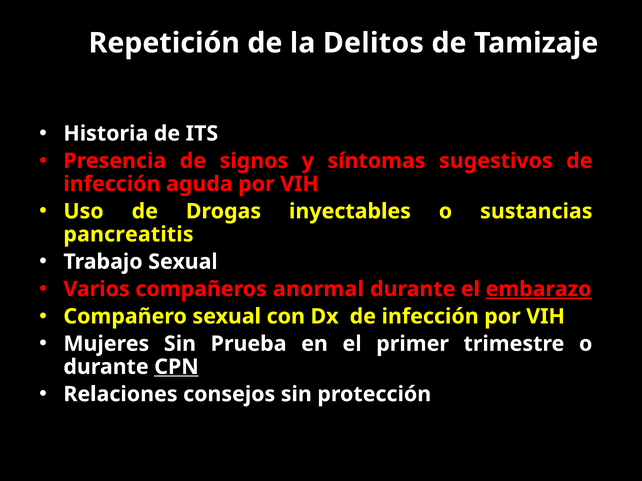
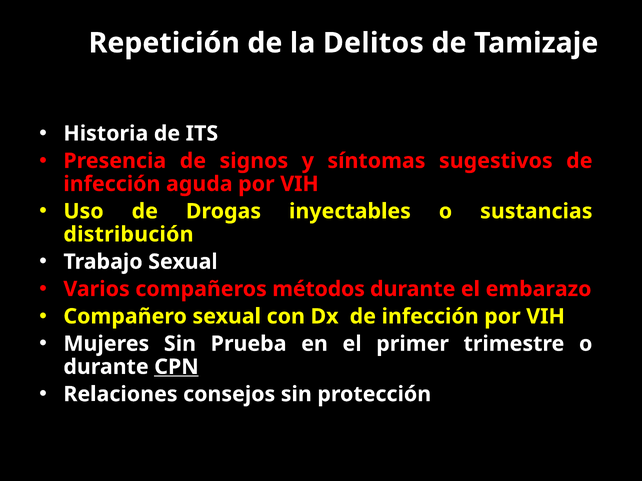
pancreatitis: pancreatitis -> distribución
anormal: anormal -> métodos
embarazo underline: present -> none
